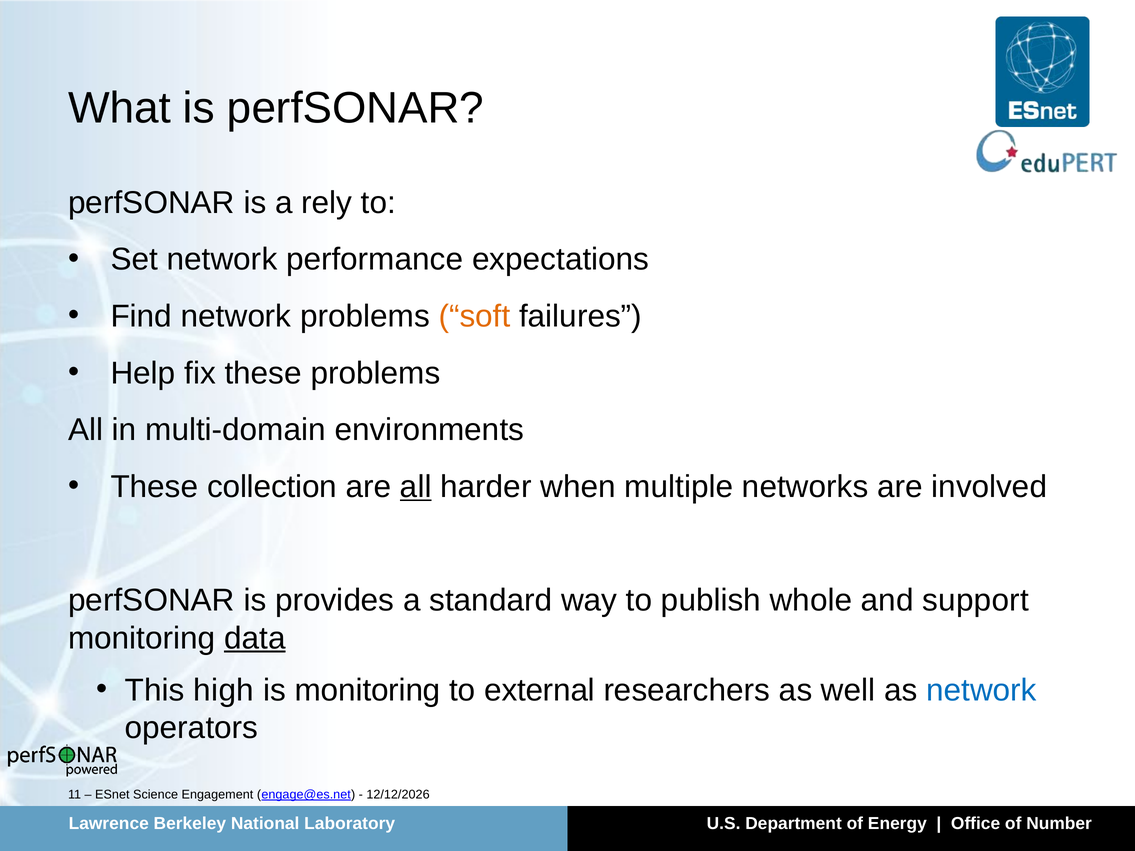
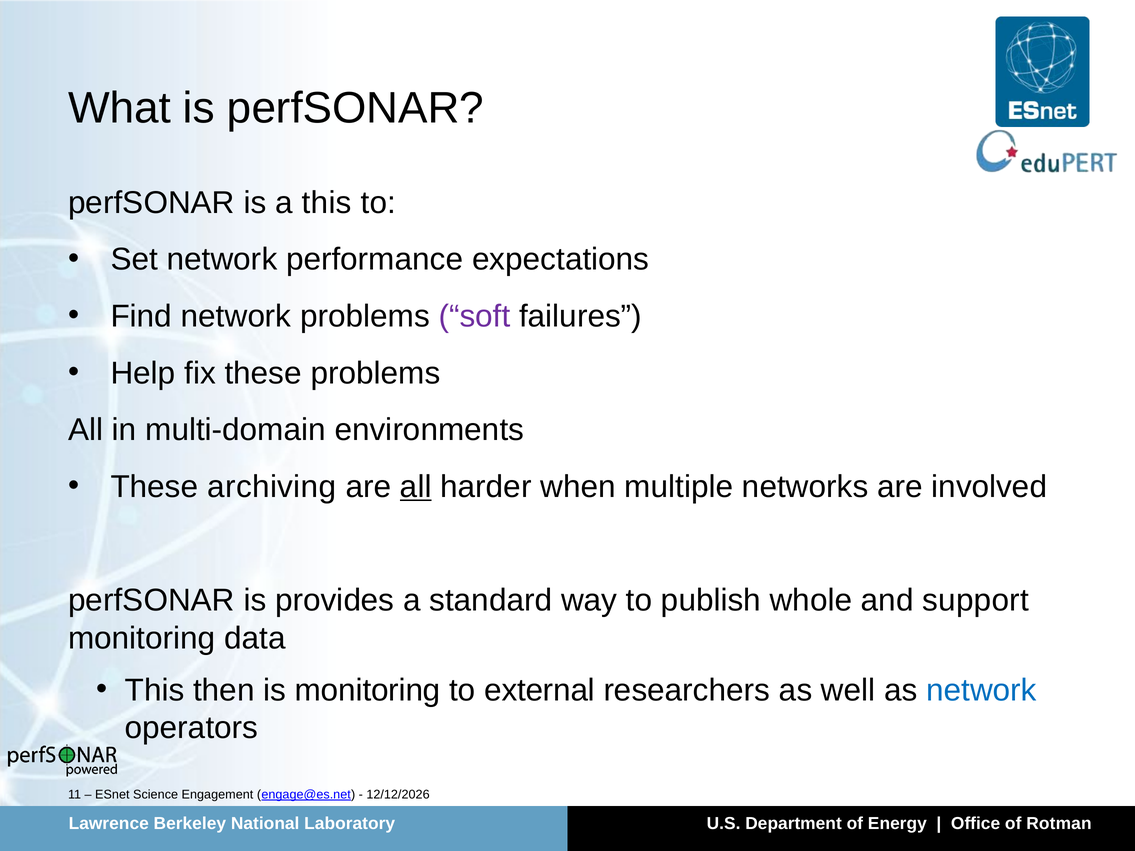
a rely: rely -> this
soft colour: orange -> purple
collection: collection -> archiving
data underline: present -> none
high: high -> then
Number: Number -> Rotman
